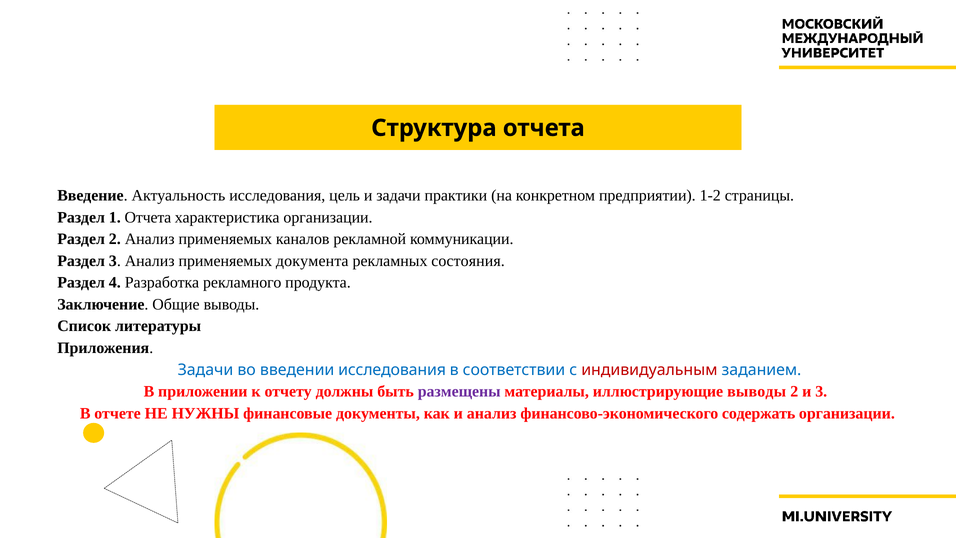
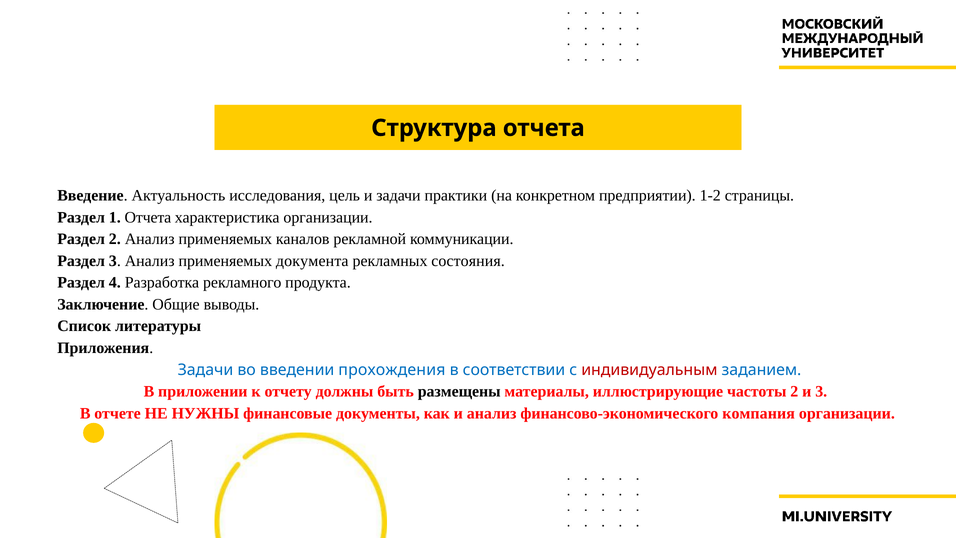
введении исследования: исследования -> прохождения
размещены colour: purple -> black
иллюстрирующие выводы: выводы -> частоты
содержать: содержать -> компания
